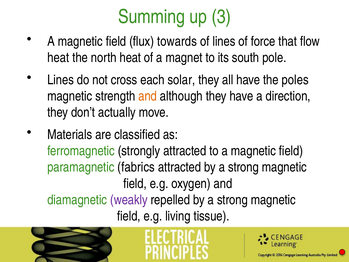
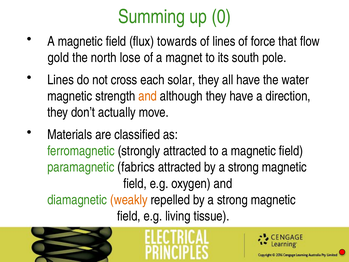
3: 3 -> 0
heat at (58, 58): heat -> gold
north heat: heat -> lose
poles: poles -> water
weakly colour: purple -> orange
